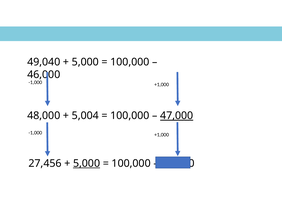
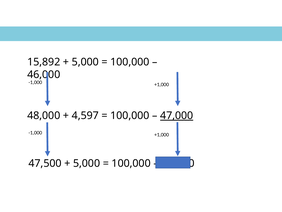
49,040: 49,040 -> 15,892
5,004: 5,004 -> 4,597
27,456: 27,456 -> 47,500
5,000 at (87, 163) underline: present -> none
